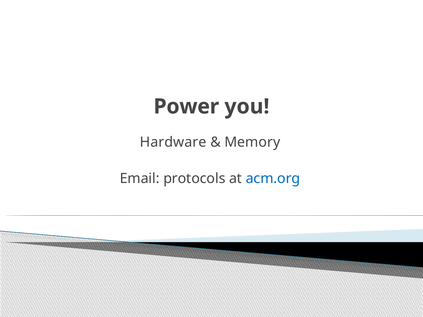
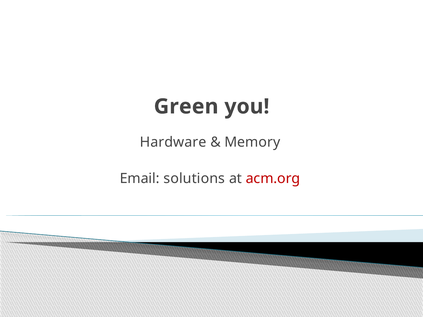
Power: Power -> Green
protocols: protocols -> solutions
acm.org colour: blue -> red
